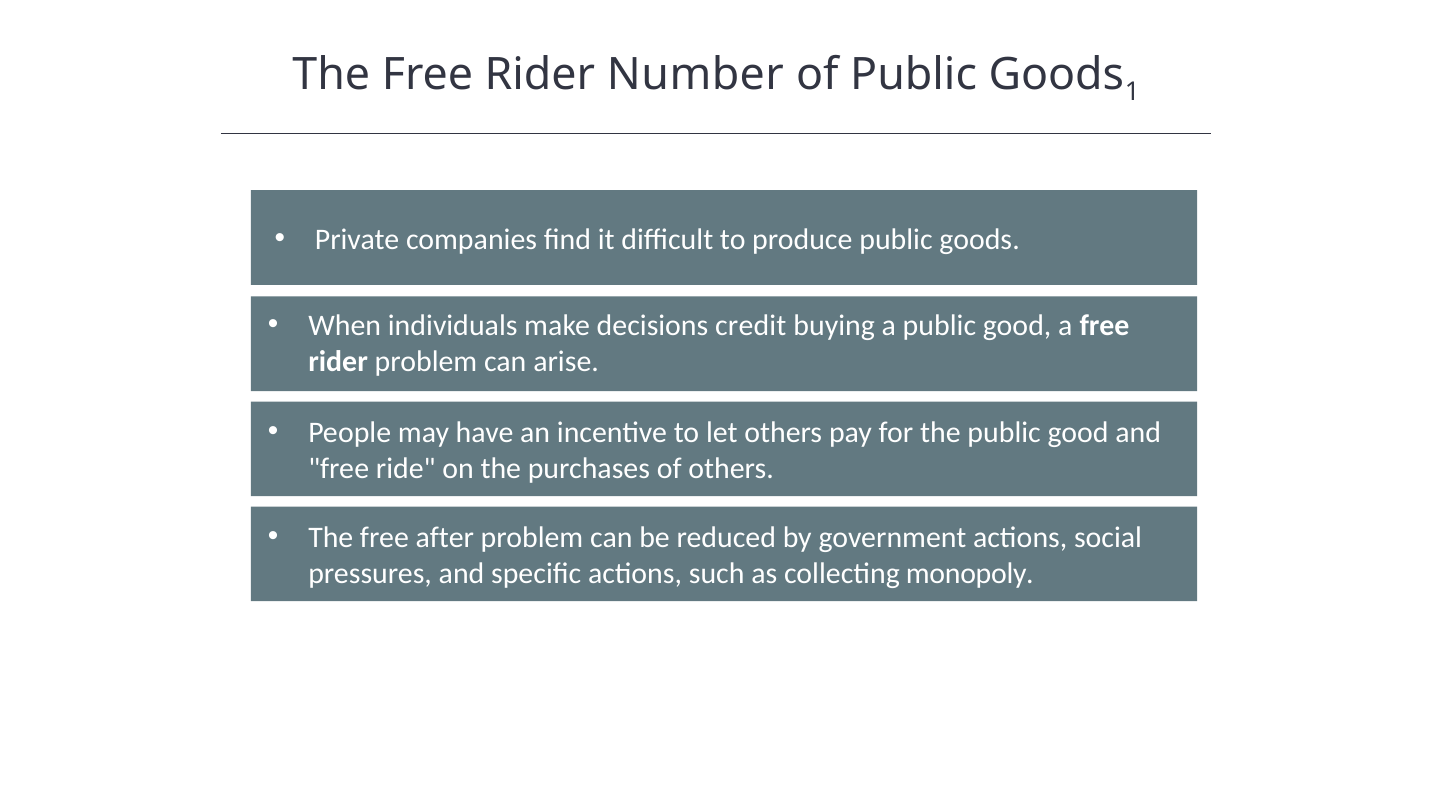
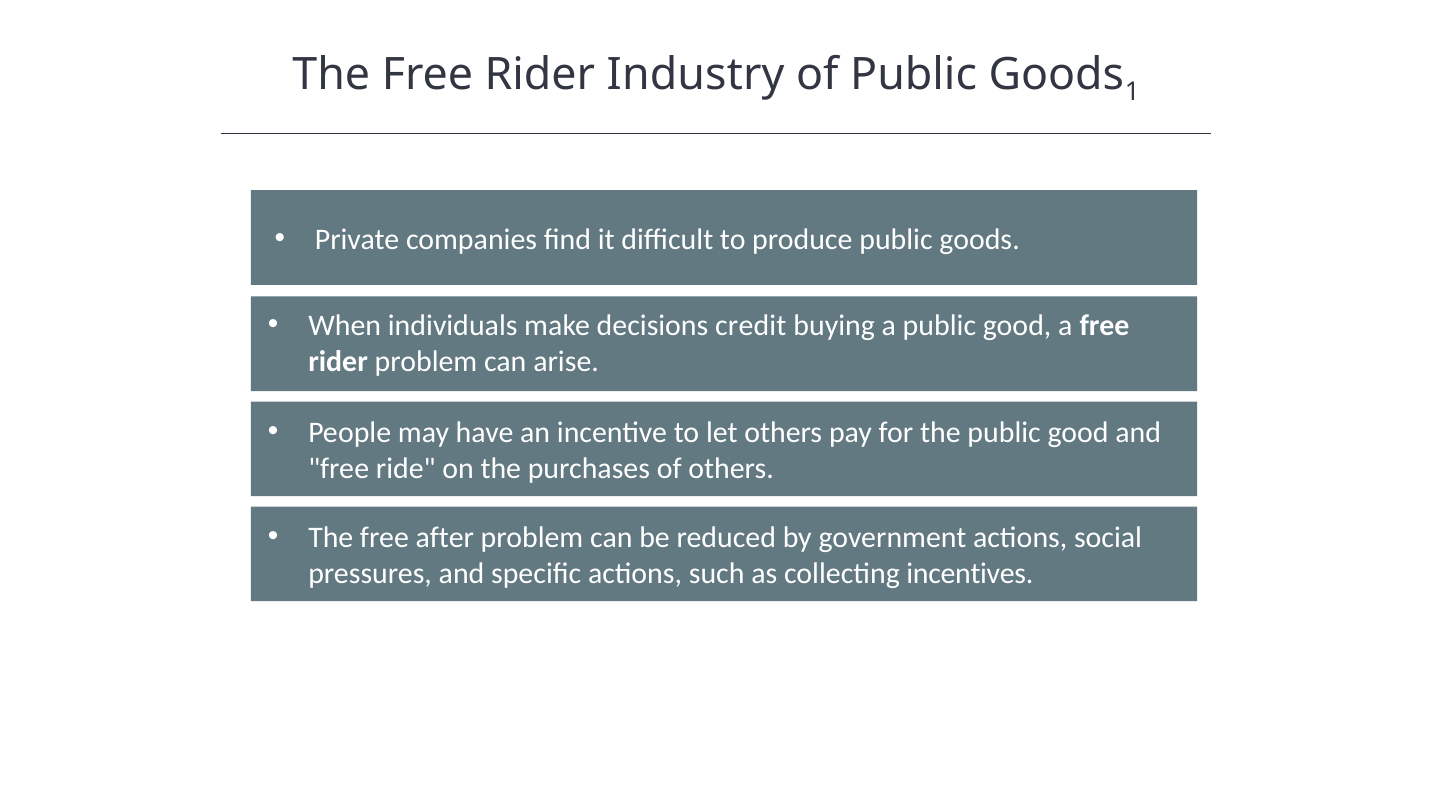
Number: Number -> Industry
monopoly: monopoly -> incentives
